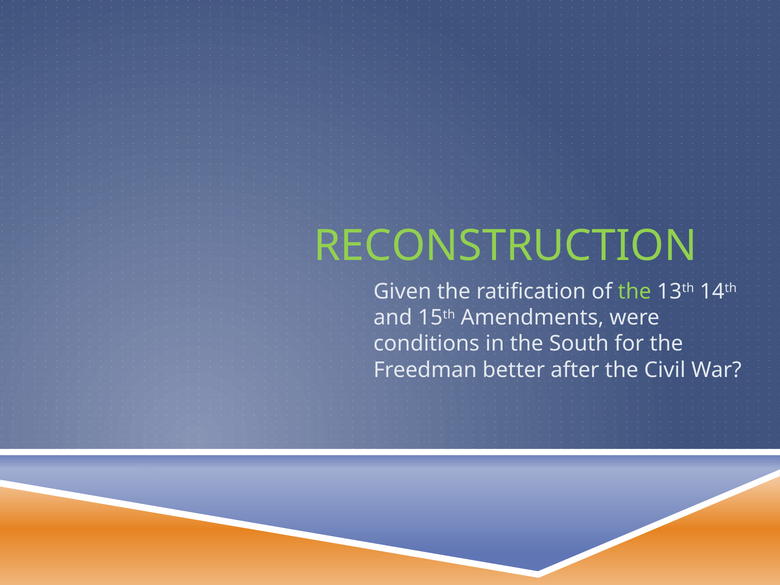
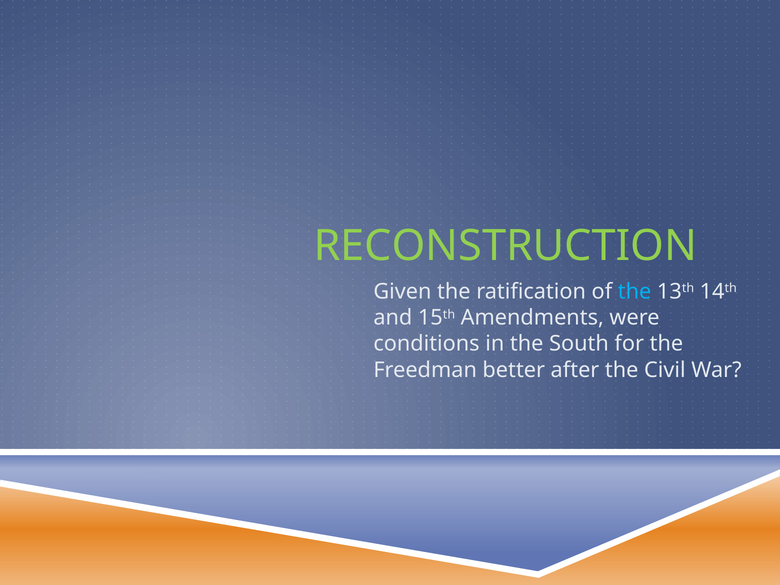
the at (635, 292) colour: light green -> light blue
